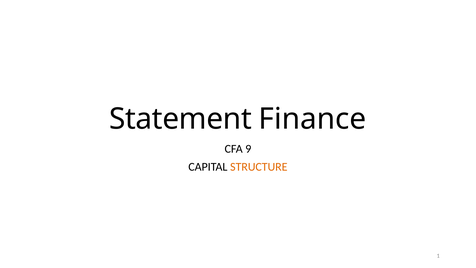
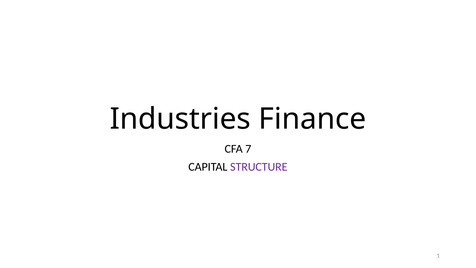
Statement: Statement -> Industries
9: 9 -> 7
STRUCTURE colour: orange -> purple
